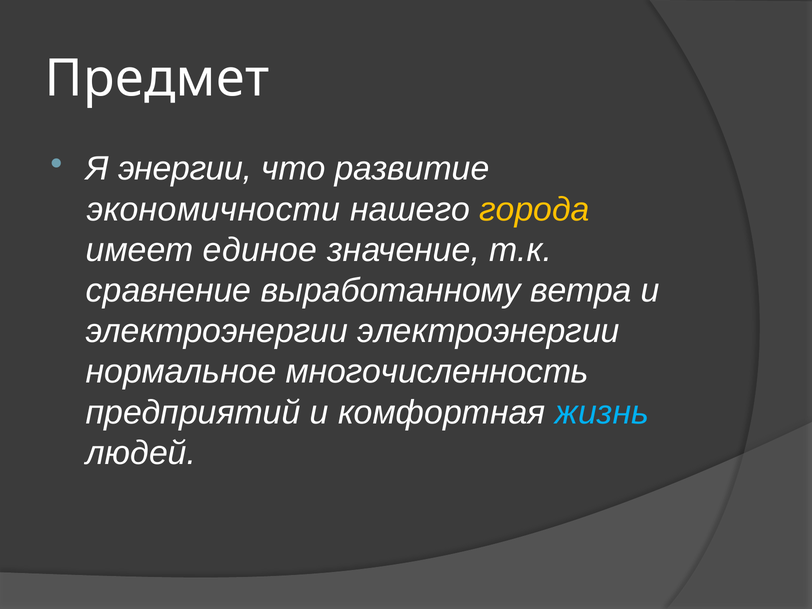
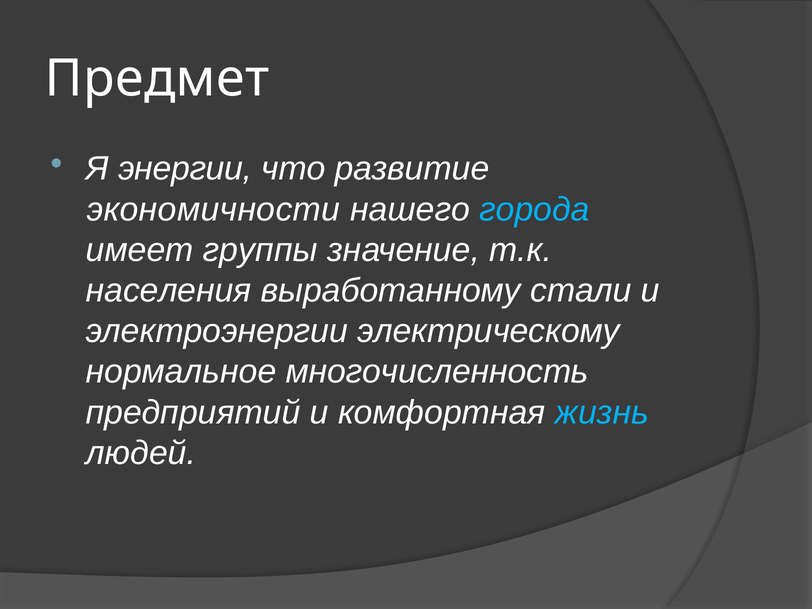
города colour: yellow -> light blue
единое: единое -> группы
сравнение: сравнение -> населения
ветра: ветра -> стали
электроэнергии электроэнергии: электроэнергии -> электрическому
